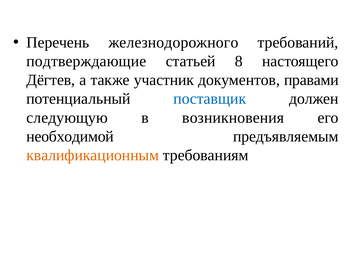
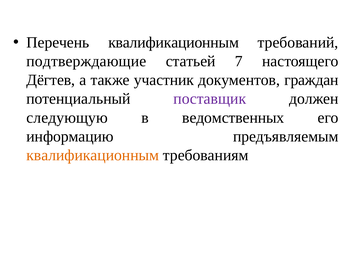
Перечень железнодорожного: железнодорожного -> квалификационным
8: 8 -> 7
правами: правами -> граждан
поставщик colour: blue -> purple
возникновения: возникновения -> ведомственных
необходимой: необходимой -> информацию
